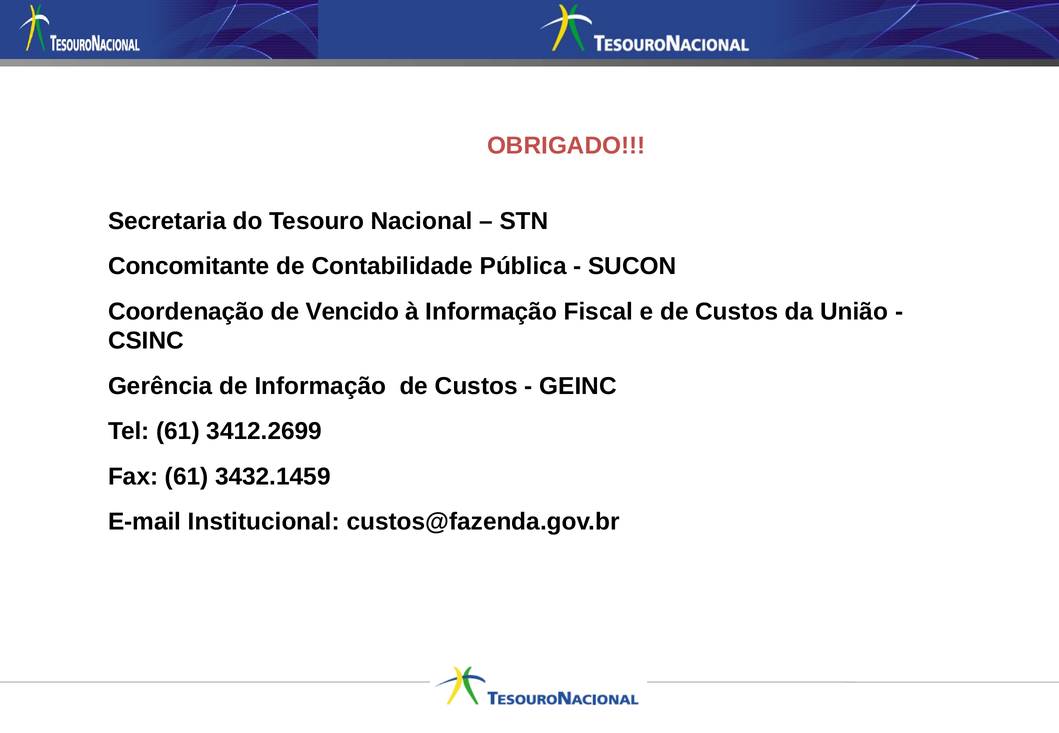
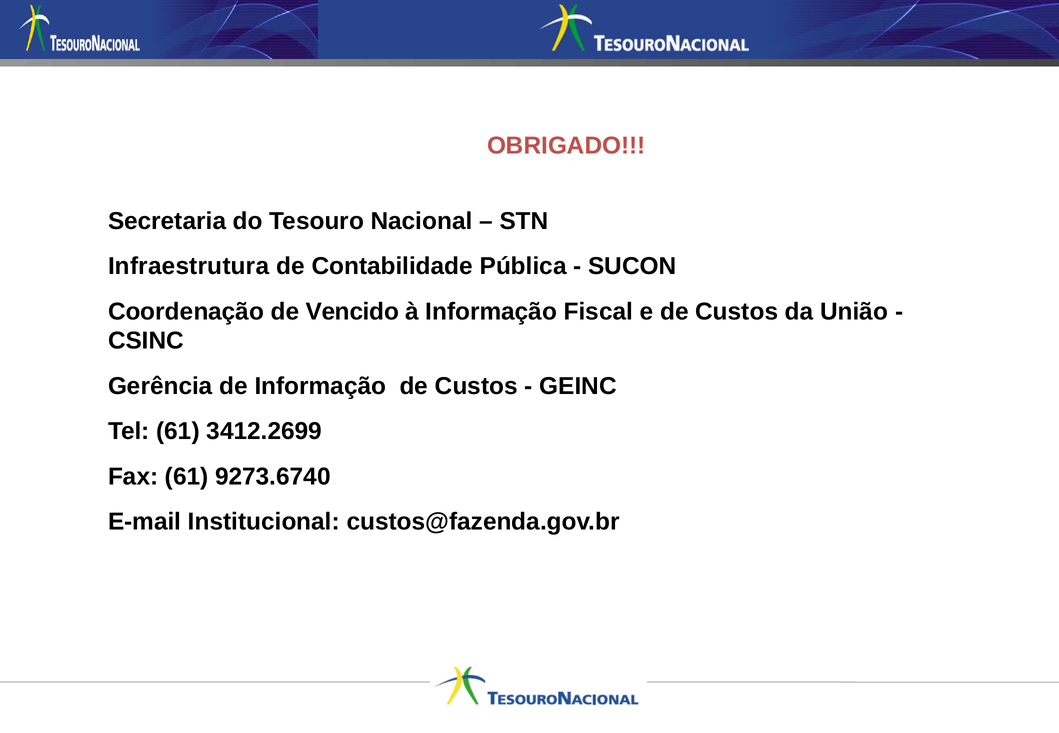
Concomitante: Concomitante -> Infraestrutura
3432.1459: 3432.1459 -> 9273.6740
